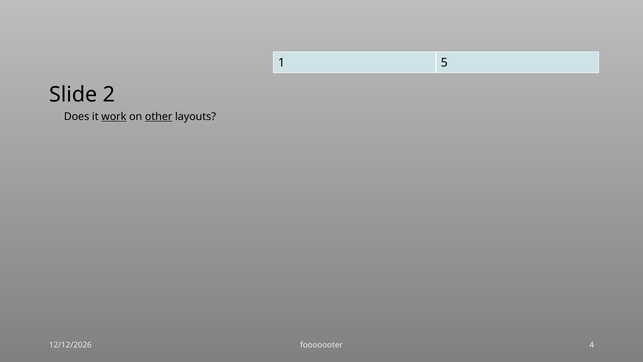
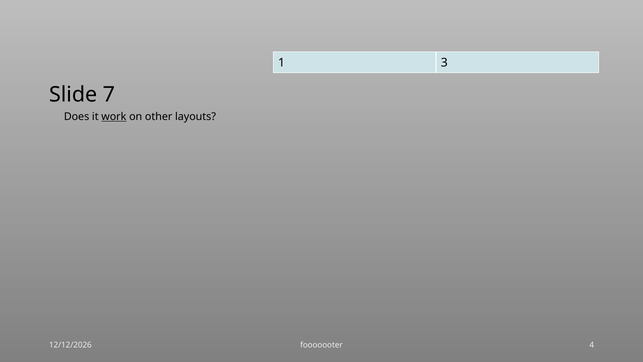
5: 5 -> 3
2: 2 -> 7
other underline: present -> none
